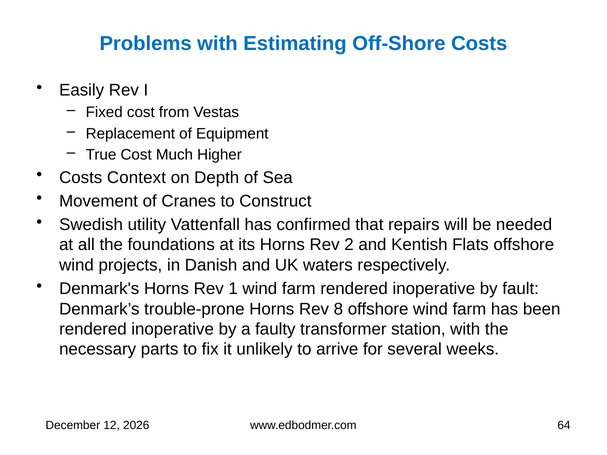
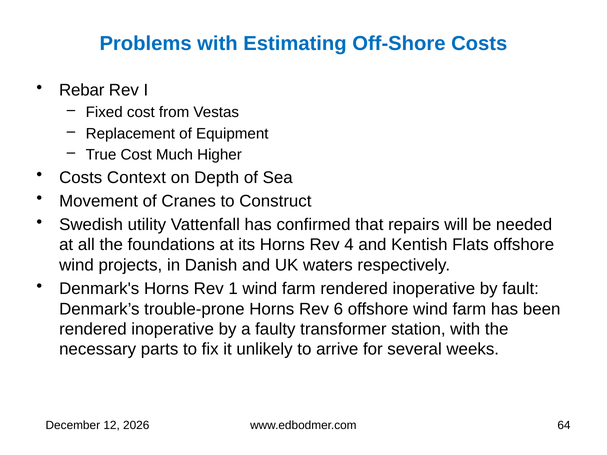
Easily: Easily -> Rebar
2: 2 -> 4
8: 8 -> 6
